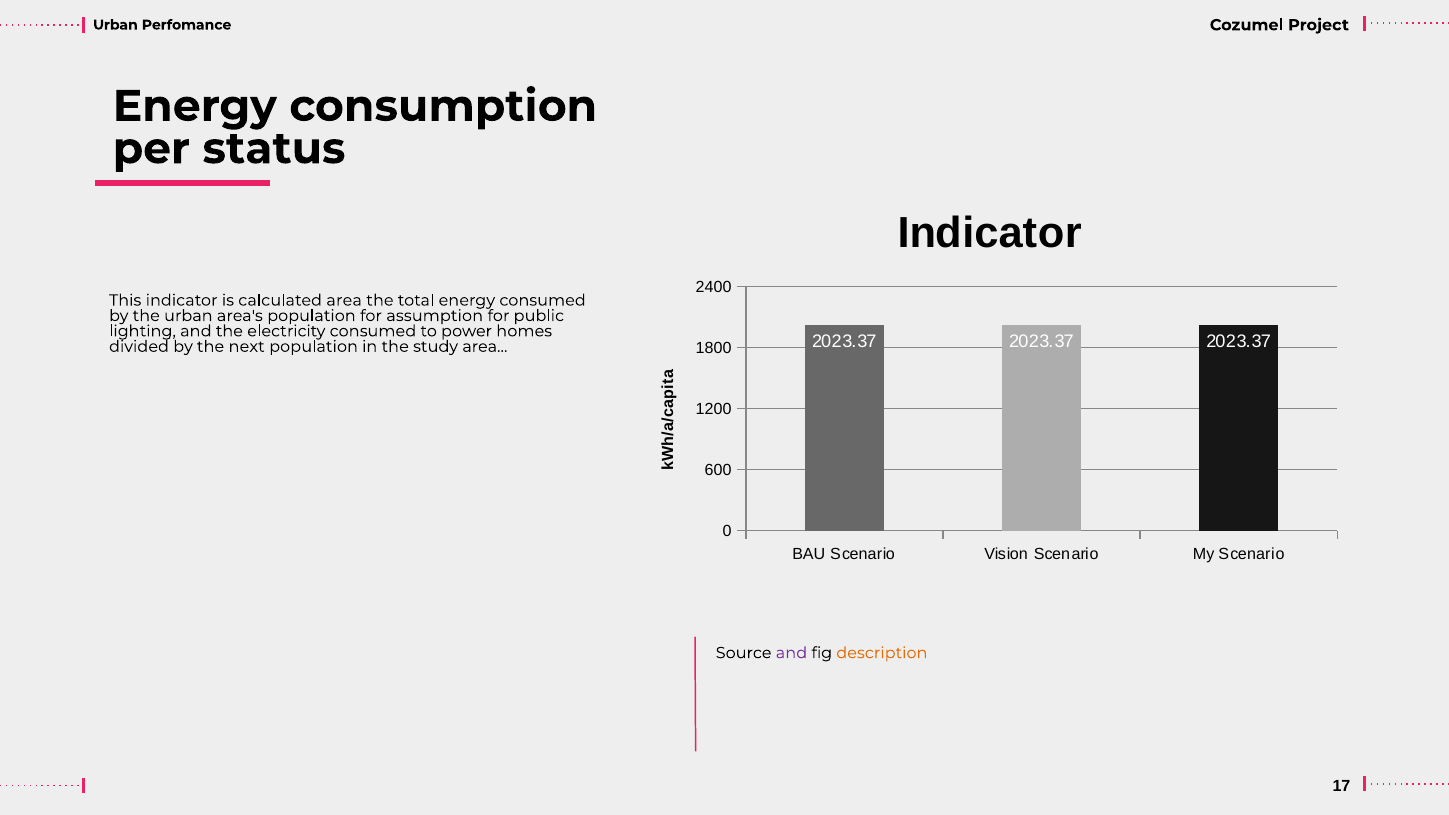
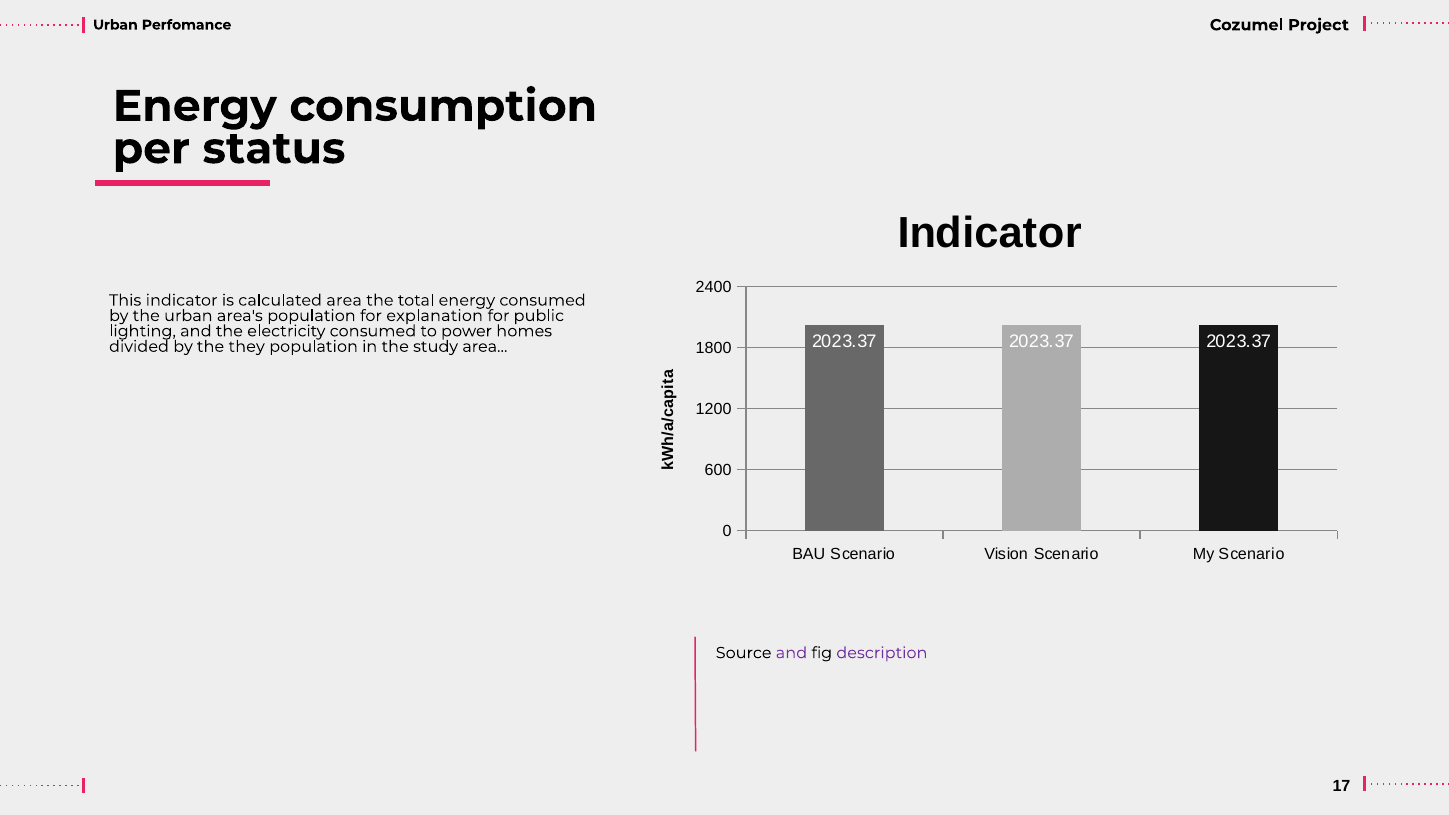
assumption: assumption -> explanation
next: next -> they
description colour: orange -> purple
